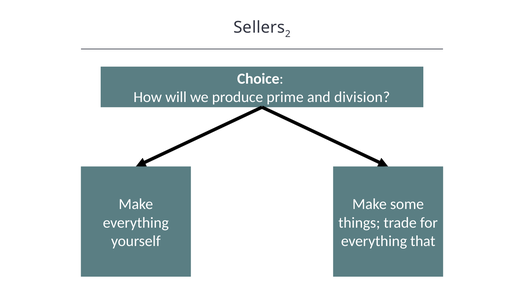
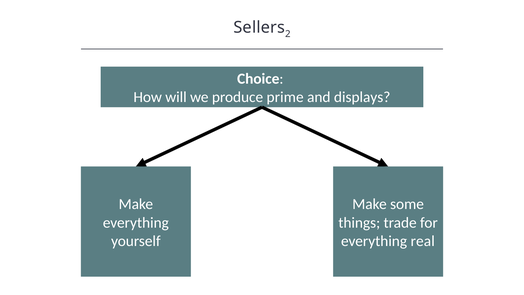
division: division -> displays
that: that -> real
